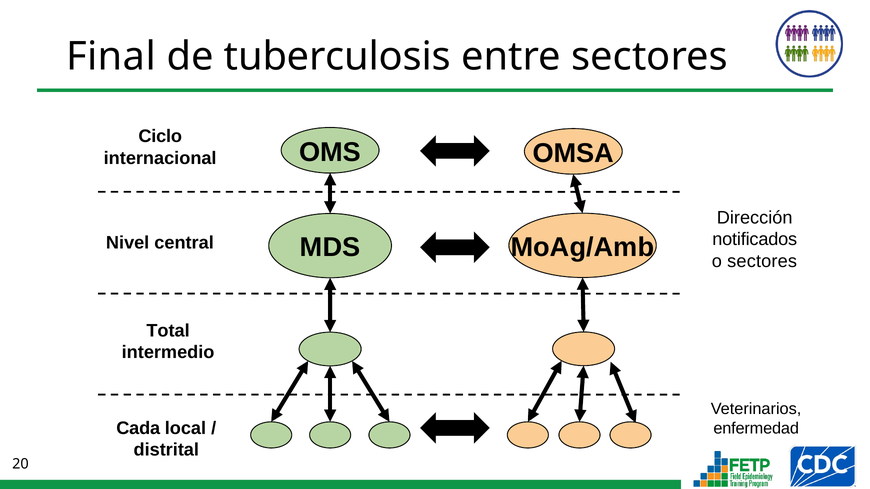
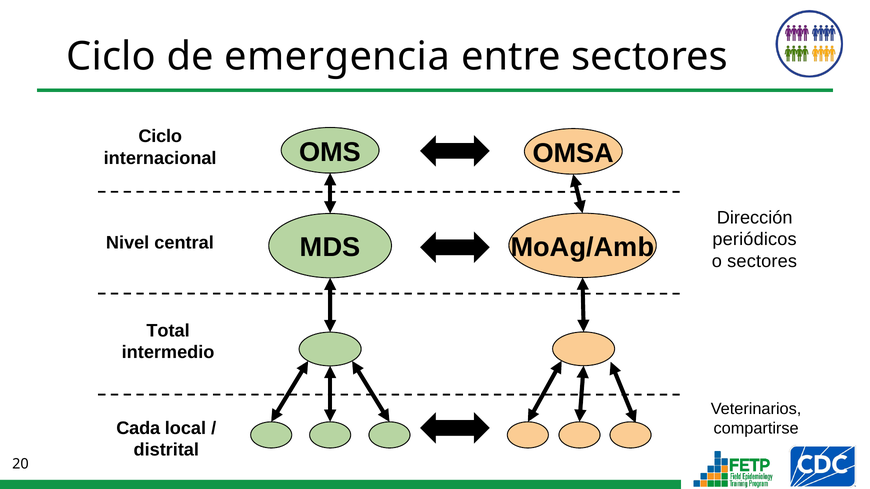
Final at (111, 56): Final -> Ciclo
tuberculosis: tuberculosis -> emergencia
notificados: notificados -> periódicos
enfermedad: enfermedad -> compartirse
